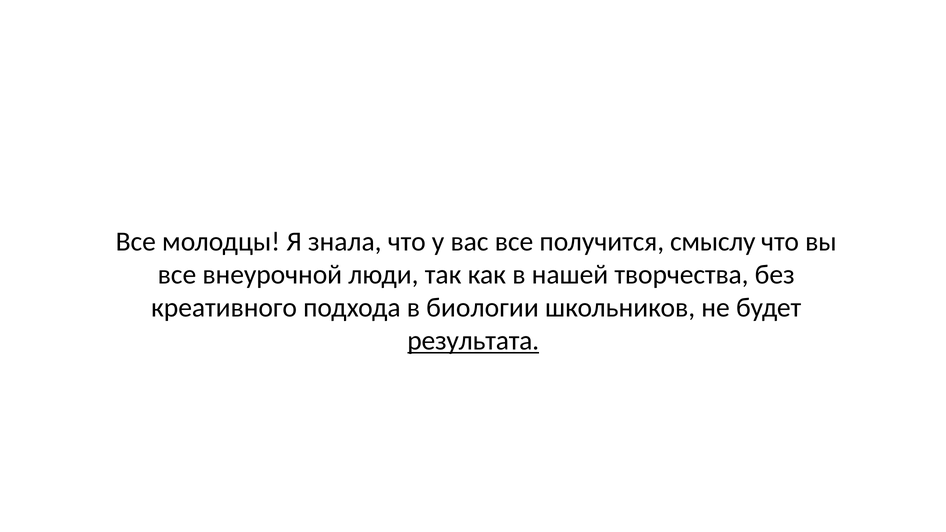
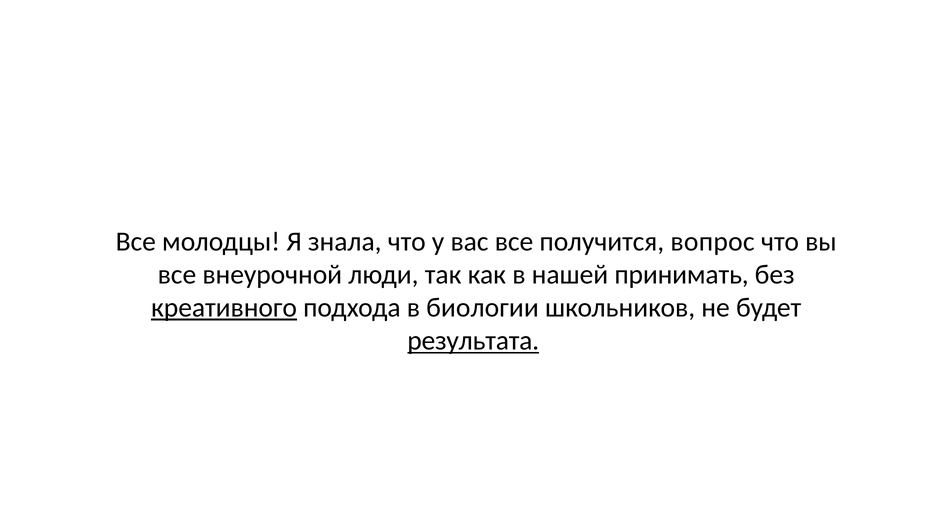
смыслу: смыслу -> вопрос
творчества: творчества -> принимать
креативного underline: none -> present
